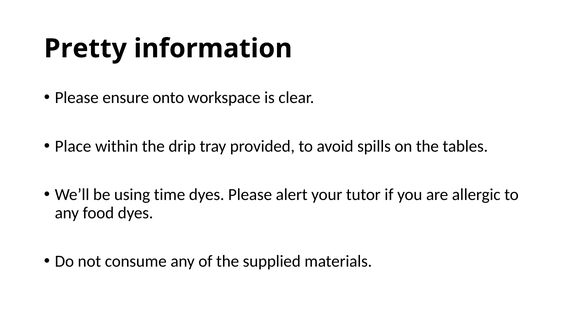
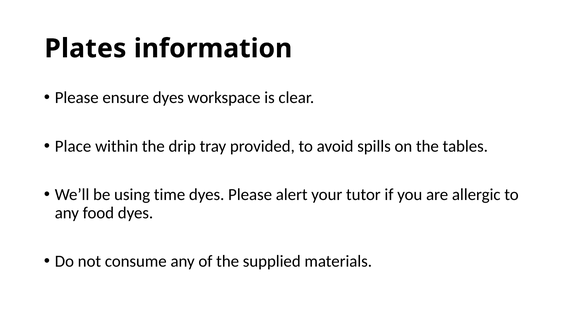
Pretty: Pretty -> Plates
ensure onto: onto -> dyes
